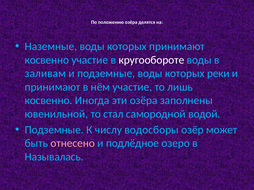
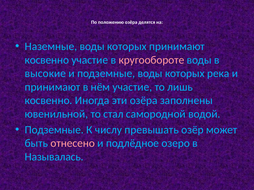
кругообороте colour: white -> pink
заливам: заливам -> высокие
реки: реки -> река
водосборы: водосборы -> превышать
